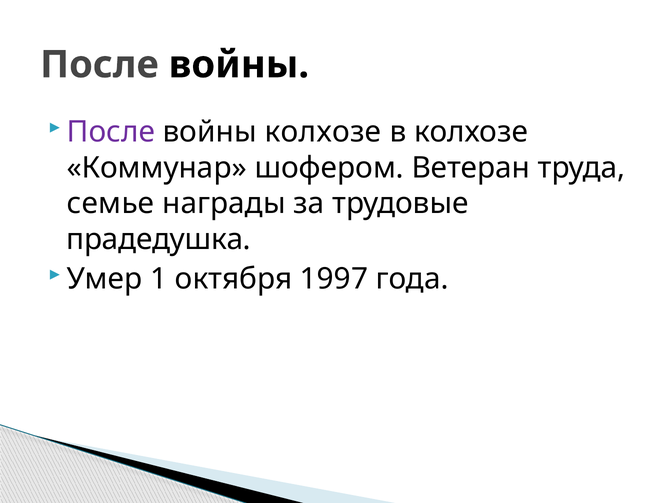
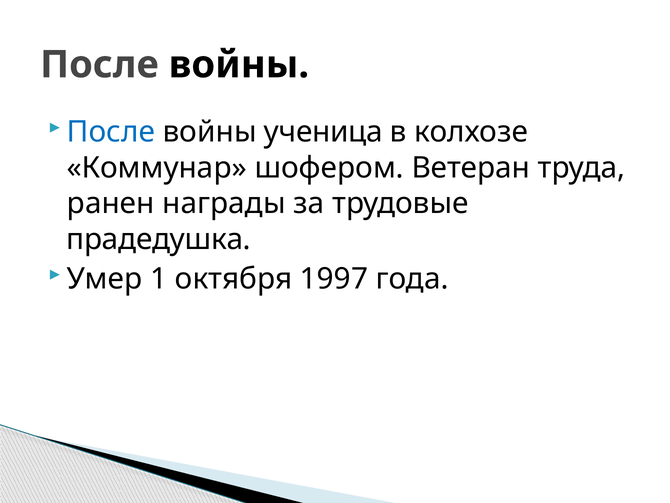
После at (111, 132) colour: purple -> blue
войны колхозе: колхозе -> ученица
семье: семье -> ранен
